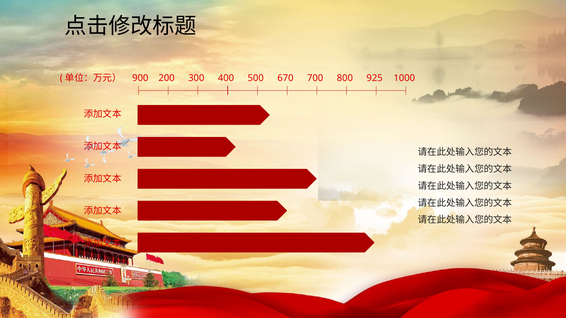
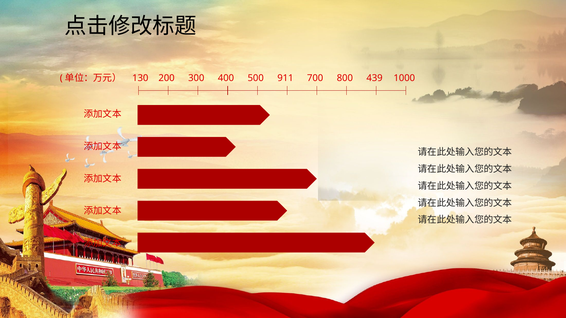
900: 900 -> 130
670: 670 -> 911
925: 925 -> 439
